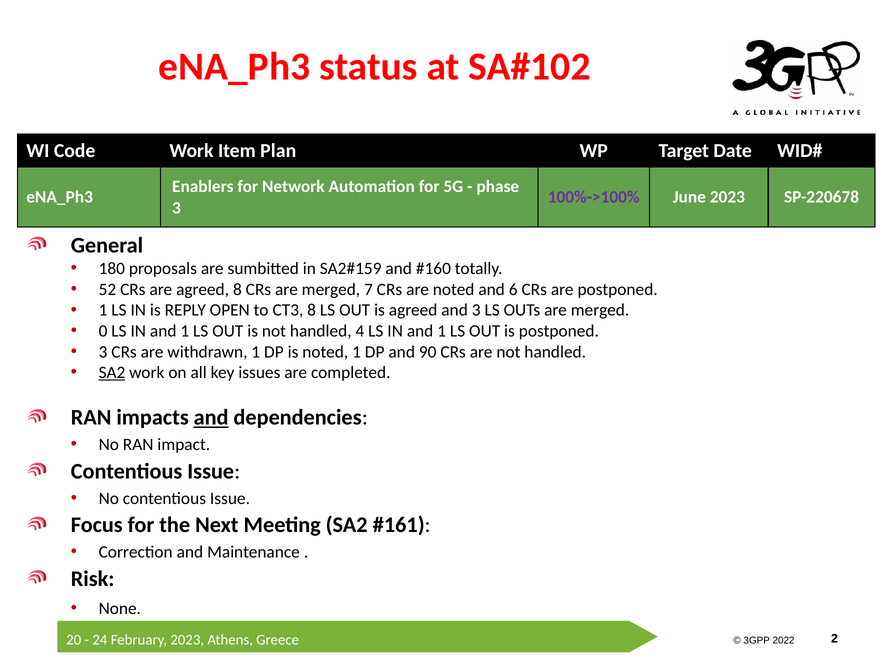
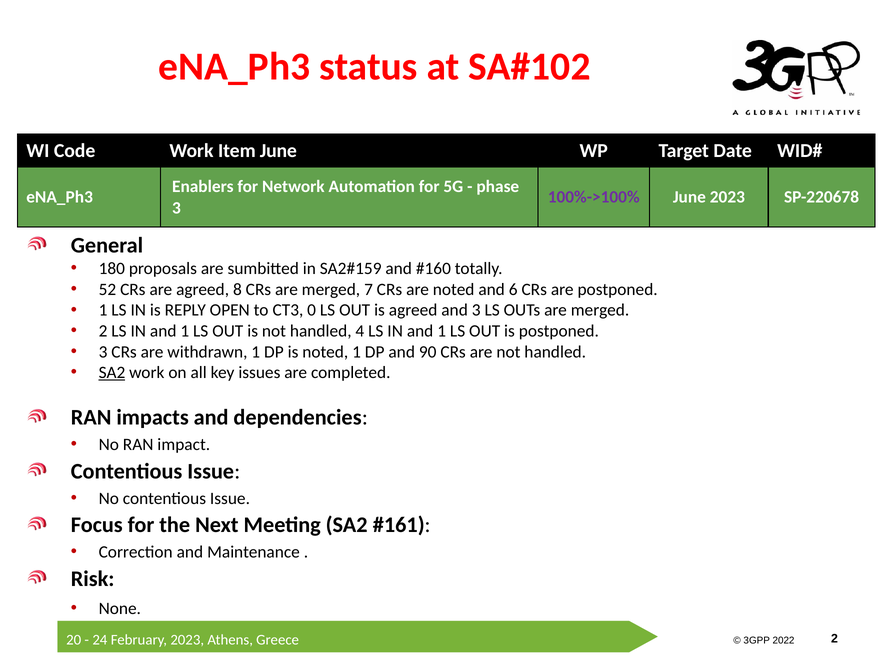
Item Plan: Plan -> June
CT3 8: 8 -> 0
0 at (103, 331): 0 -> 2
and at (211, 417) underline: present -> none
